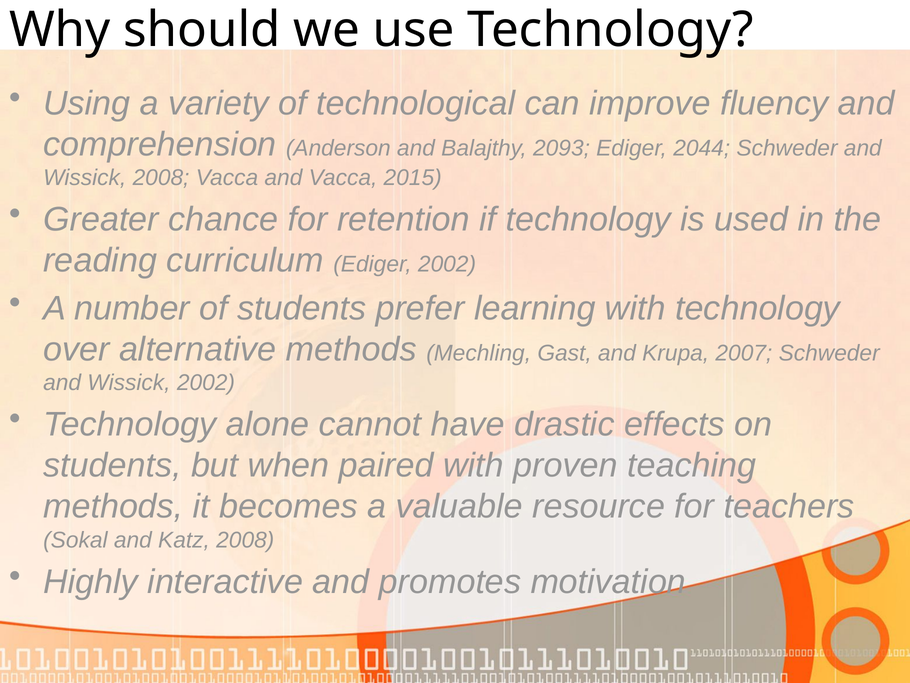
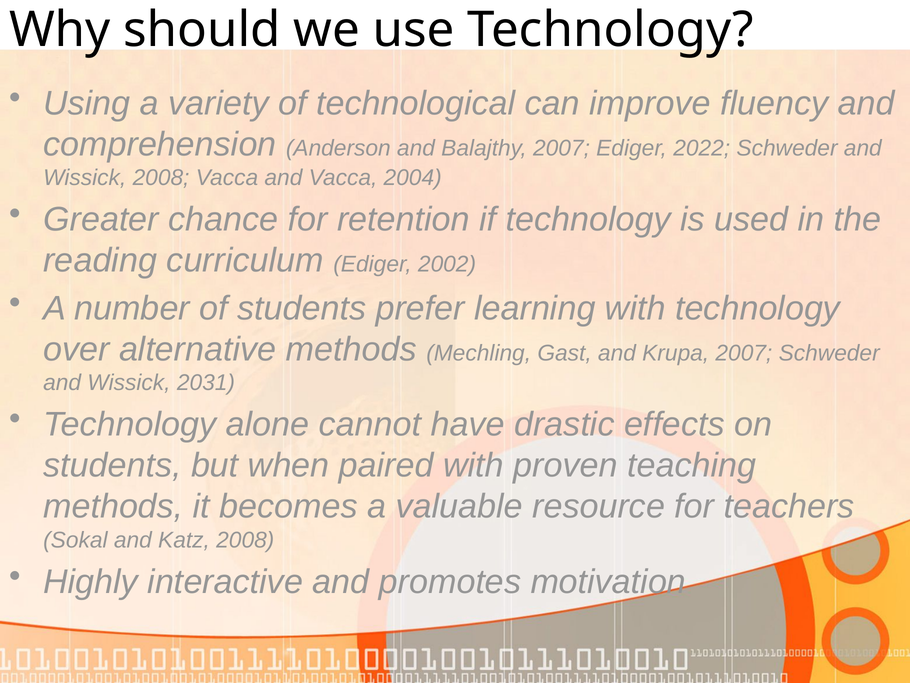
Balajthy 2093: 2093 -> 2007
2044: 2044 -> 2022
2015: 2015 -> 2004
Wissick 2002: 2002 -> 2031
